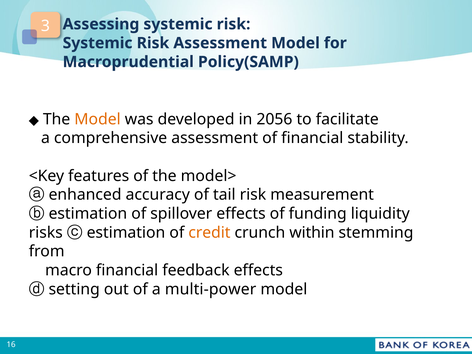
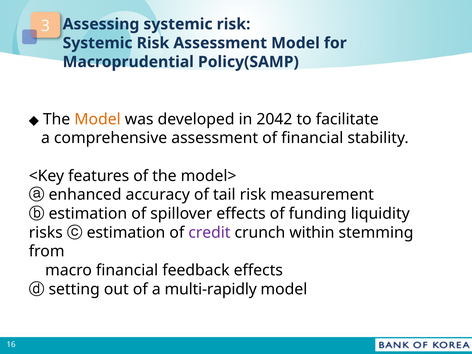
2056: 2056 -> 2042
credit colour: orange -> purple
multi-power: multi-power -> multi-rapidly
